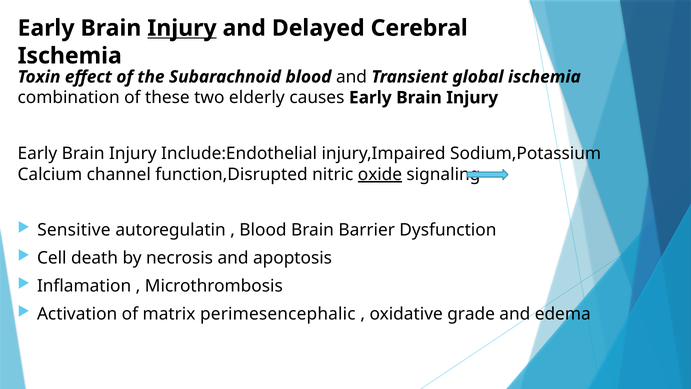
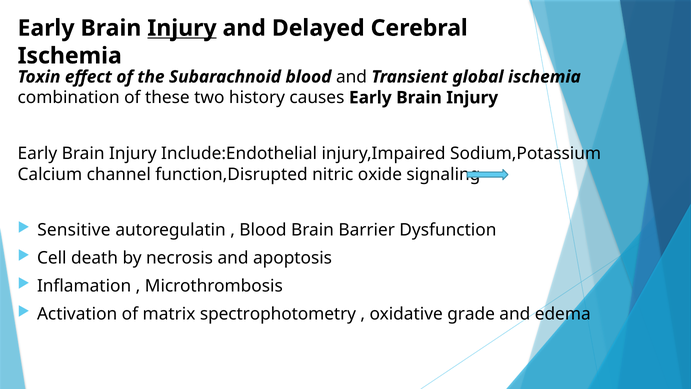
elderly: elderly -> history
oxide underline: present -> none
perimesencephalic: perimesencephalic -> spectrophotometry
